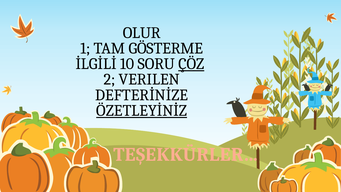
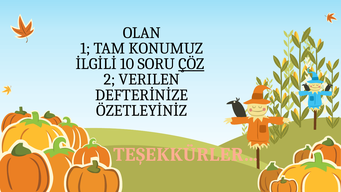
OLUR: OLUR -> OLAN
GÖSTERME: GÖSTERME -> KONUMUZ
ÖZETLEYİNİZ underline: present -> none
